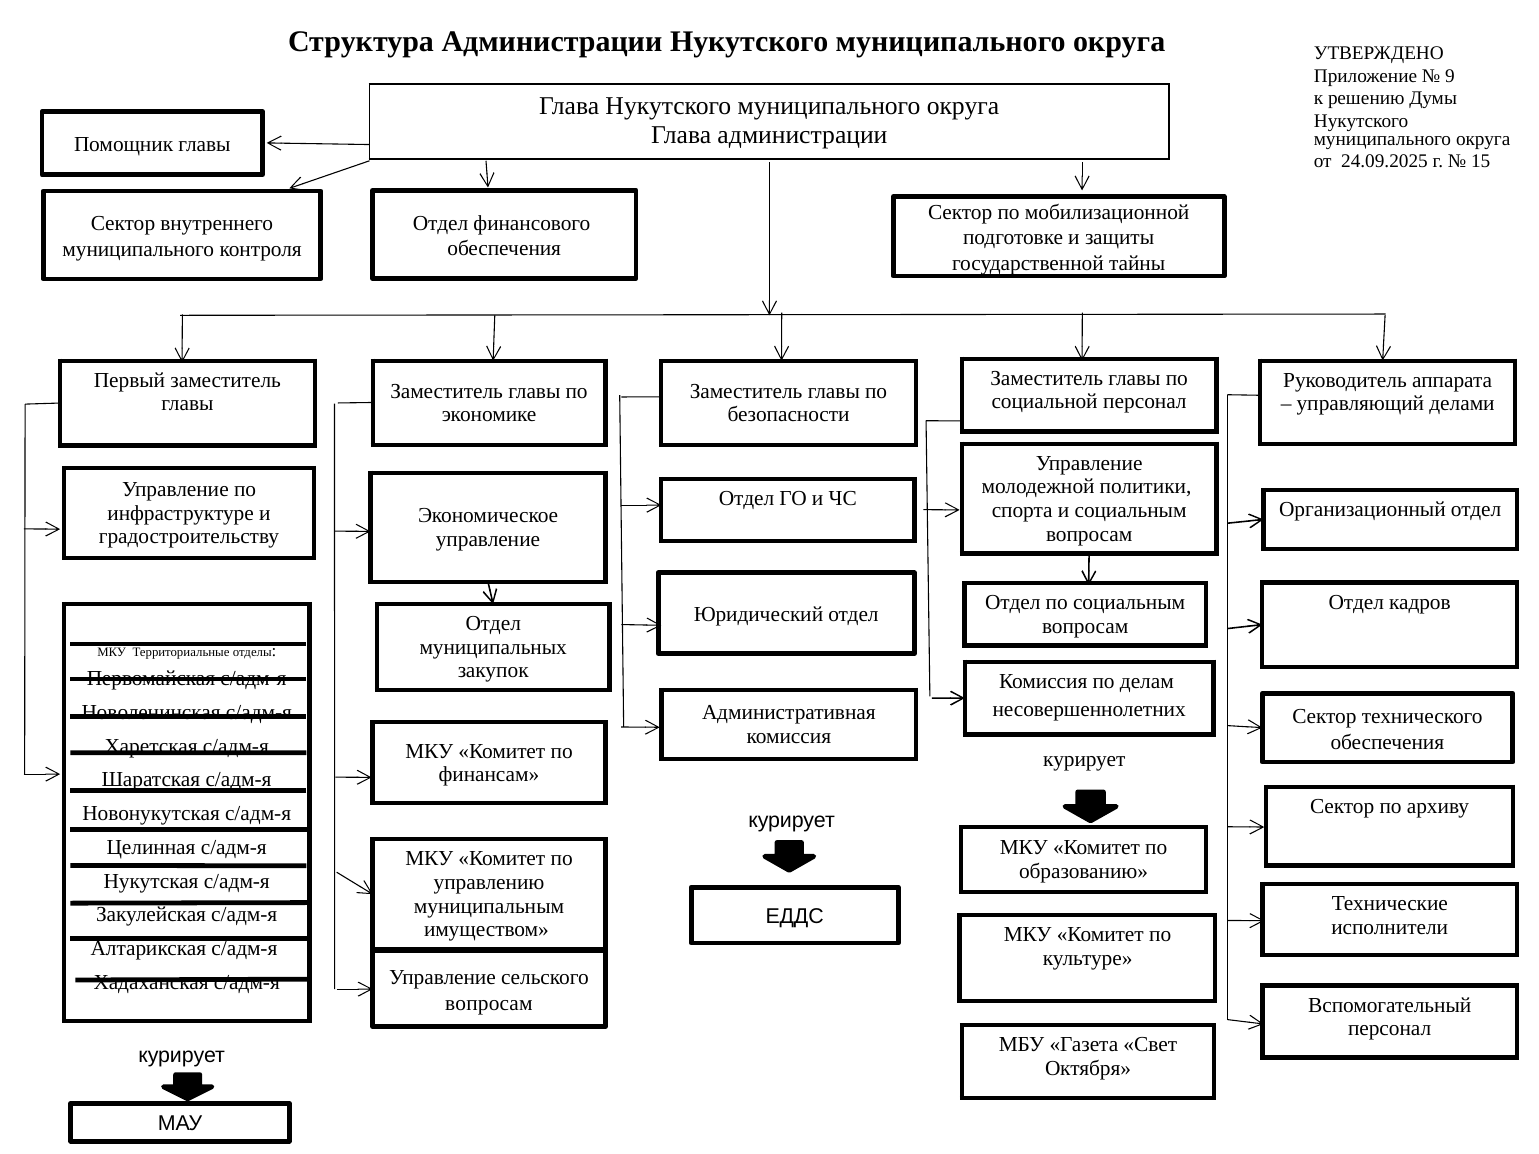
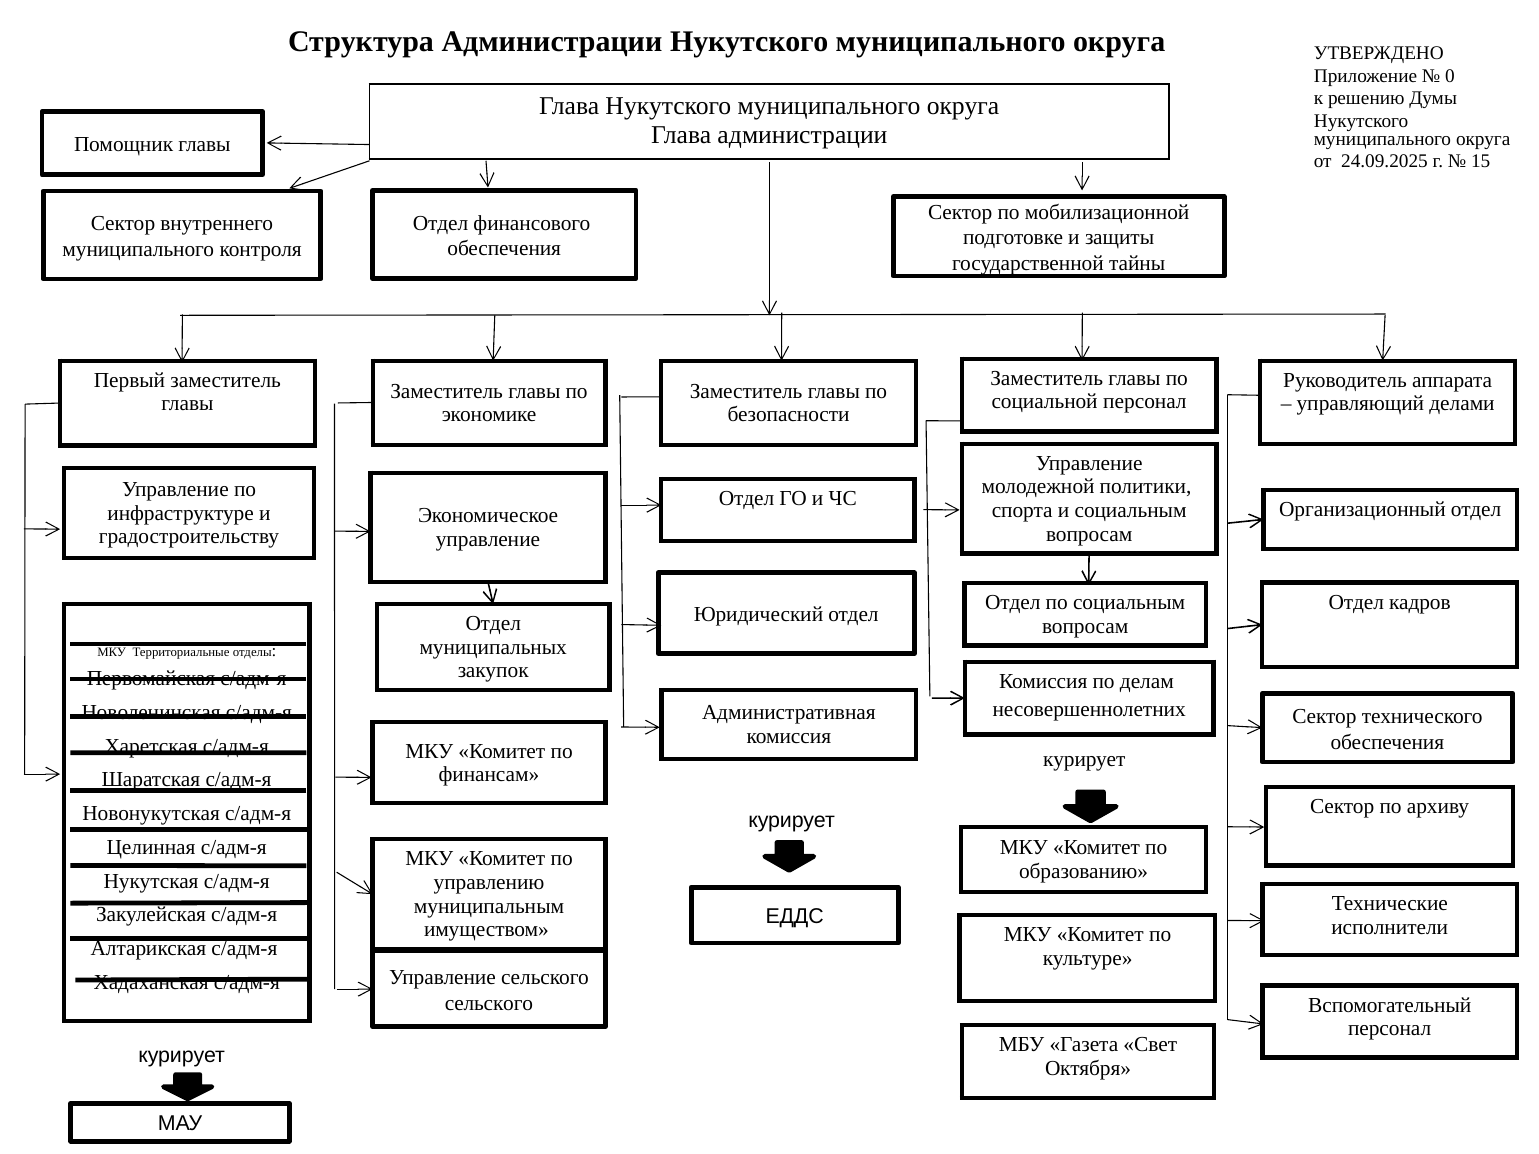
9: 9 -> 0
вопросам at (489, 1003): вопросам -> сельского
